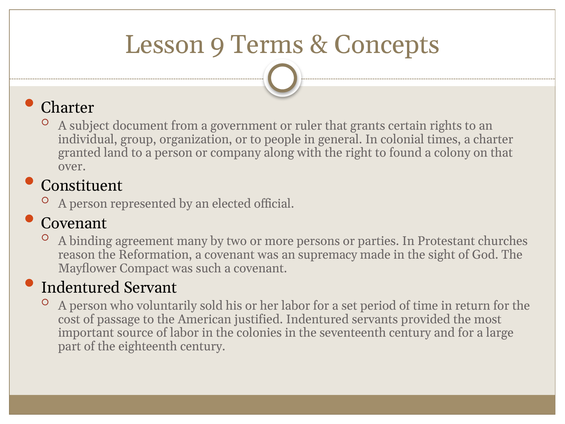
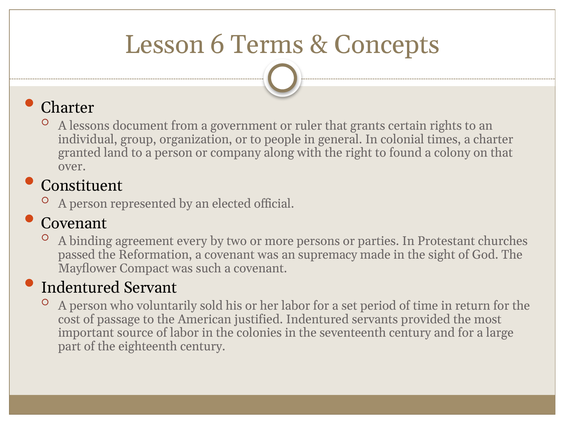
9: 9 -> 6
subject: subject -> lessons
many: many -> every
reason: reason -> passed
